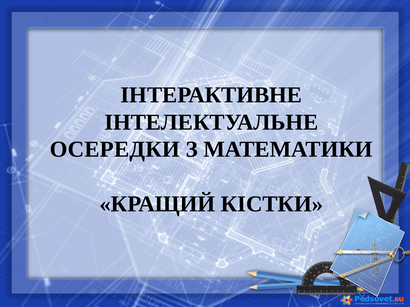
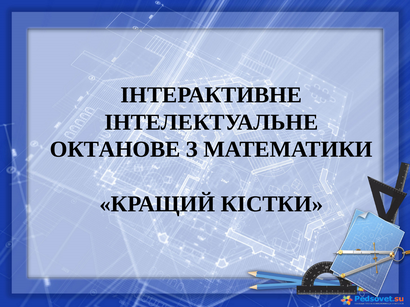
ОСЕРЕДКИ: ОСЕРЕДКИ -> ОКТАНОВЕ
